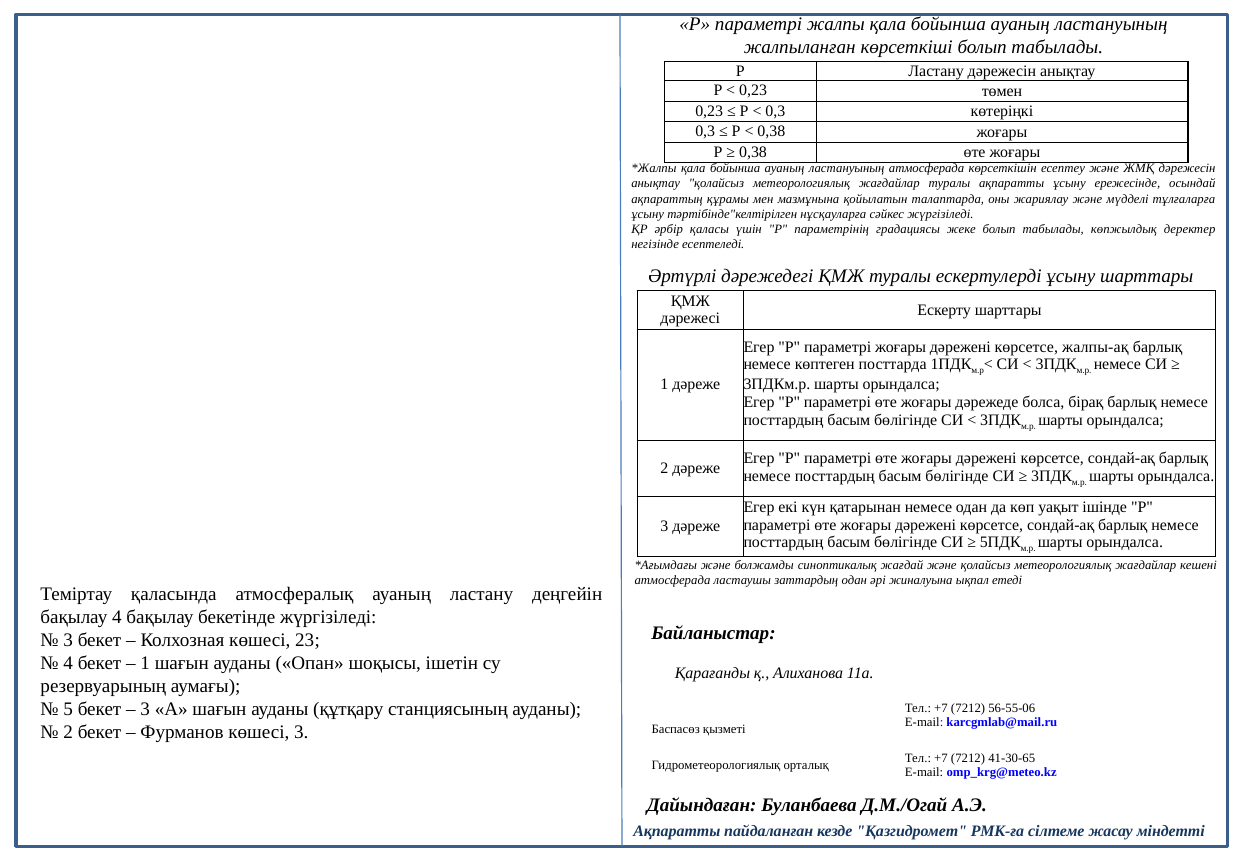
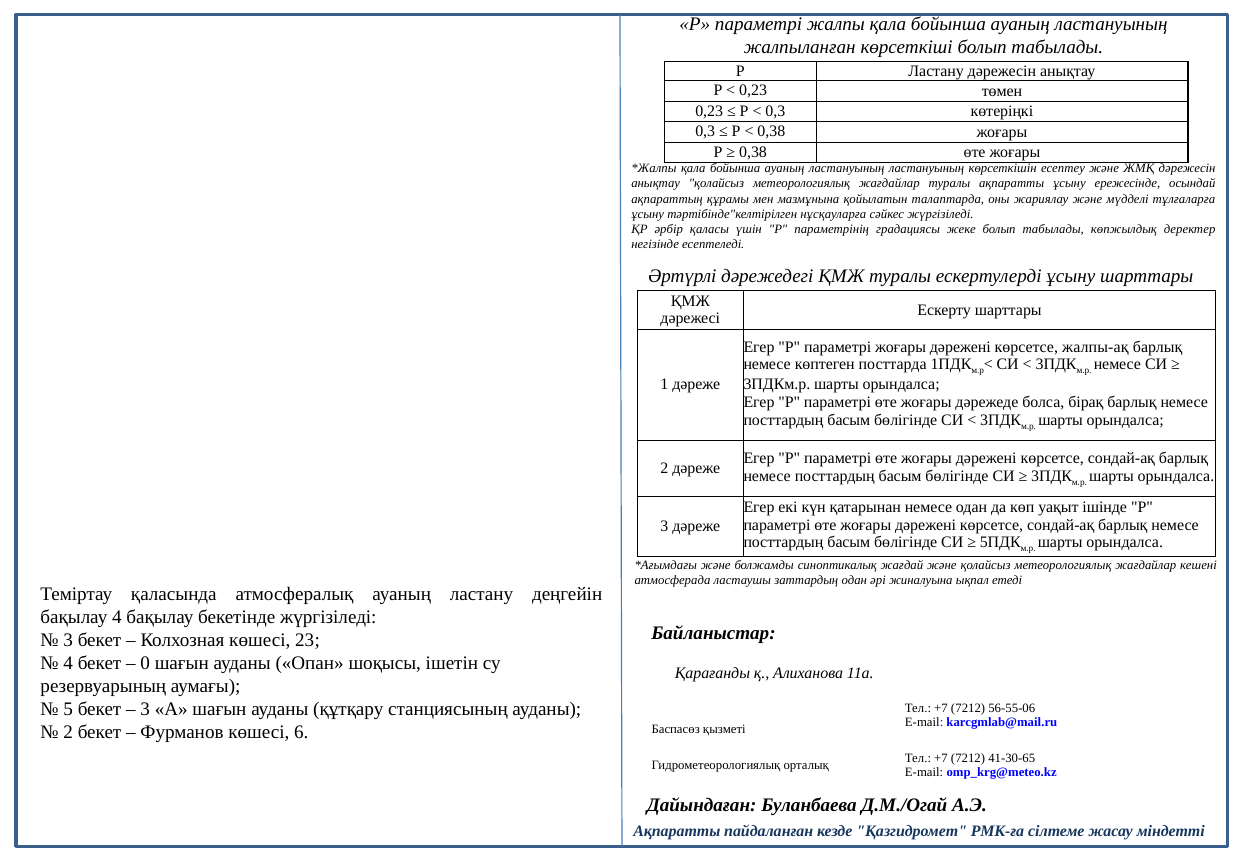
ластануының атмосферада: атмосферада -> ластануының
1 at (145, 663): 1 -> 0
көшесі 3: 3 -> 6
